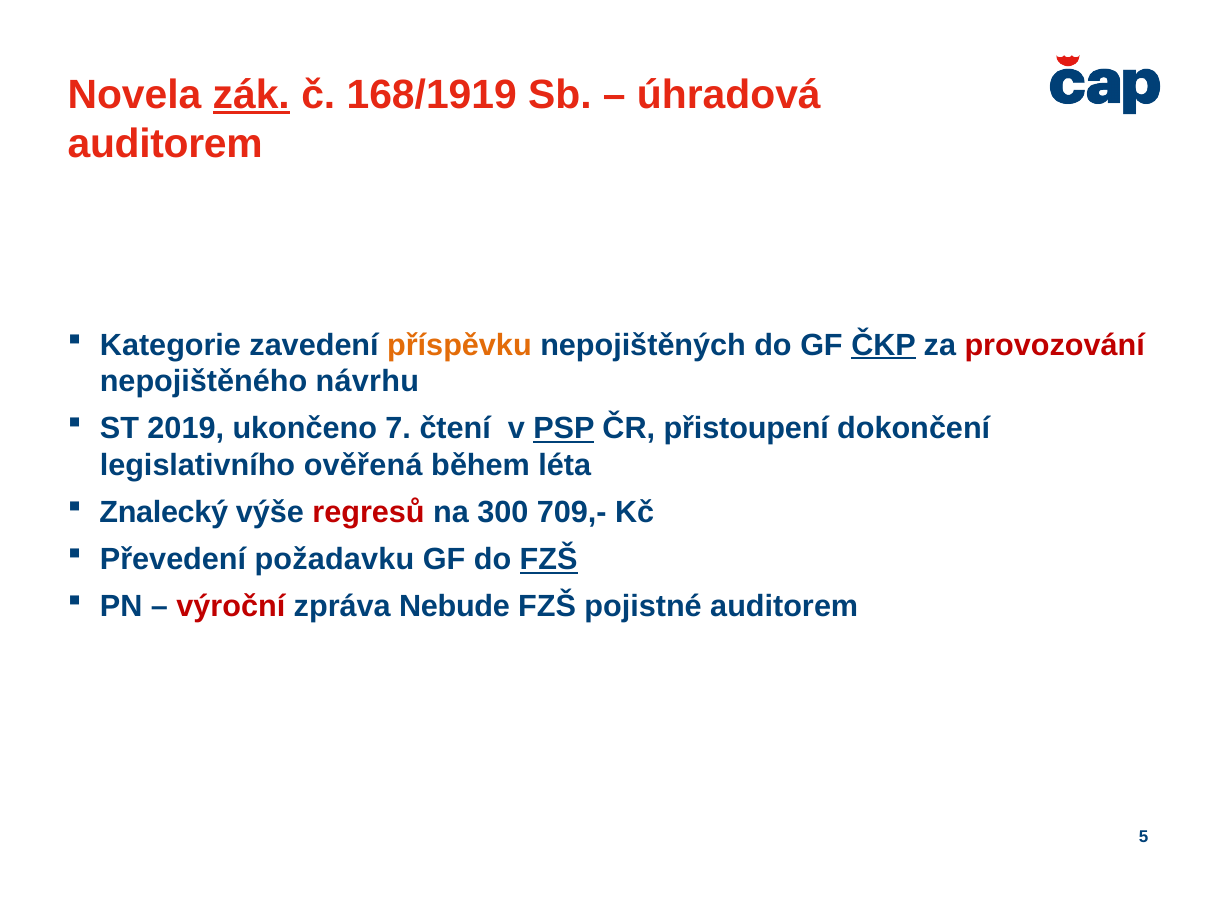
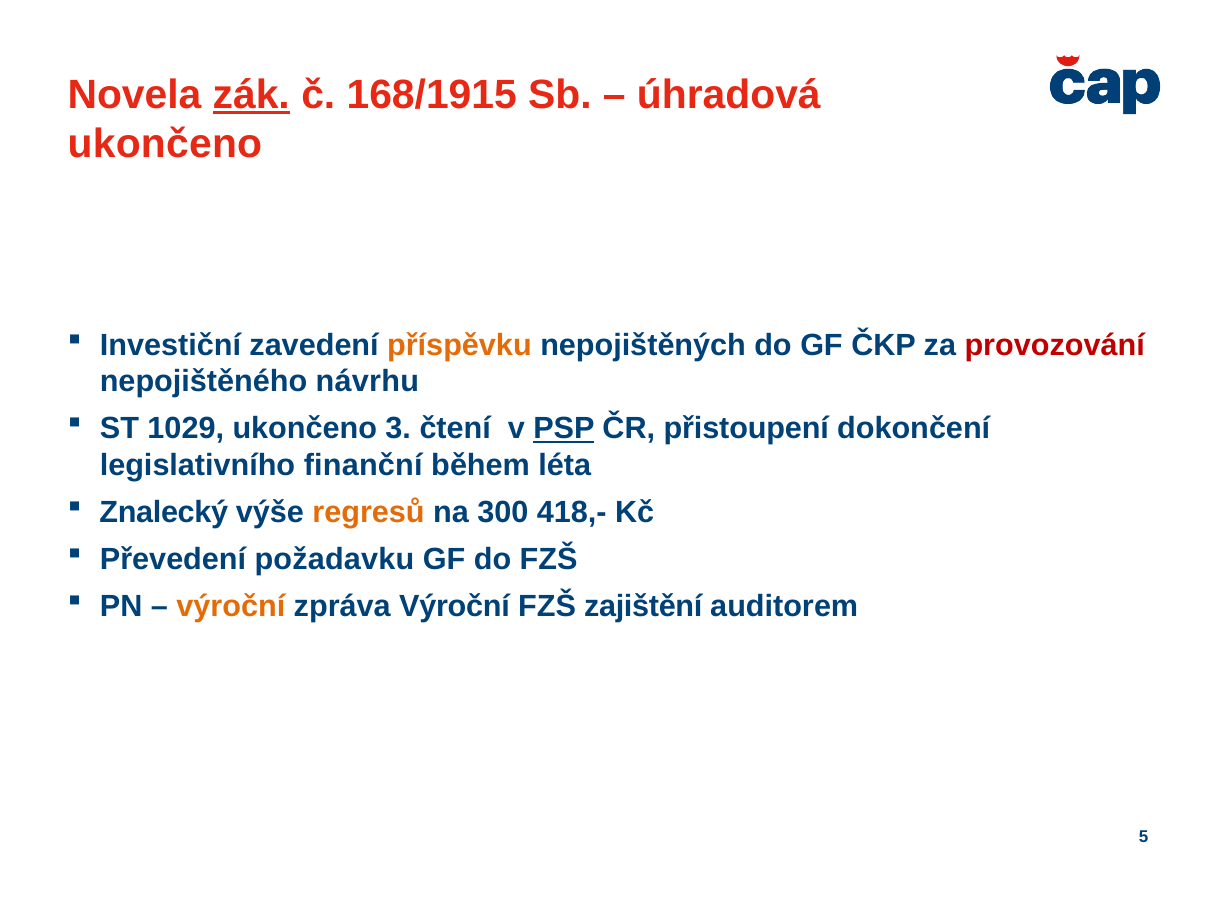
168/1919: 168/1919 -> 168/1915
auditorem at (165, 144): auditorem -> ukončeno
Kategorie: Kategorie -> Investiční
ČKP underline: present -> none
2019: 2019 -> 1029
7: 7 -> 3
ověřená: ověřená -> finanční
regresů colour: red -> orange
709,-: 709,- -> 418,-
FZŠ at (549, 559) underline: present -> none
výroční at (231, 606) colour: red -> orange
zpráva Nebude: Nebude -> Výroční
pojistné: pojistné -> zajištění
